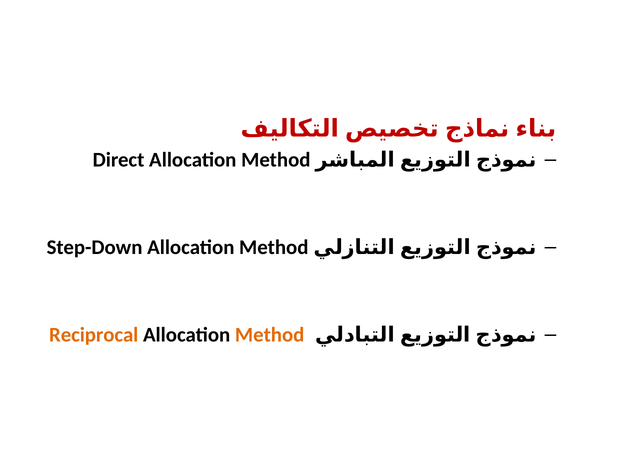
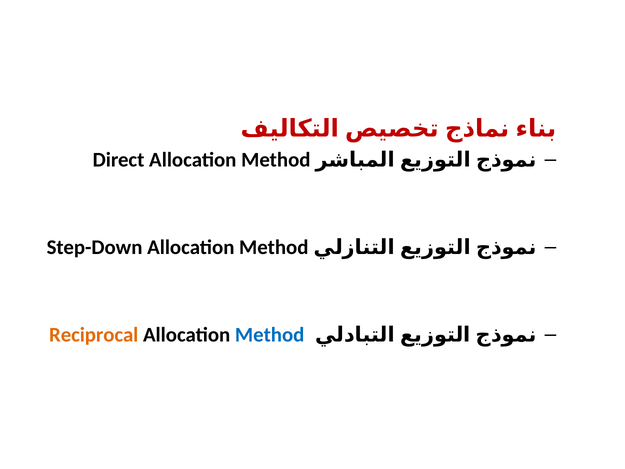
Method at (270, 335) colour: orange -> blue
